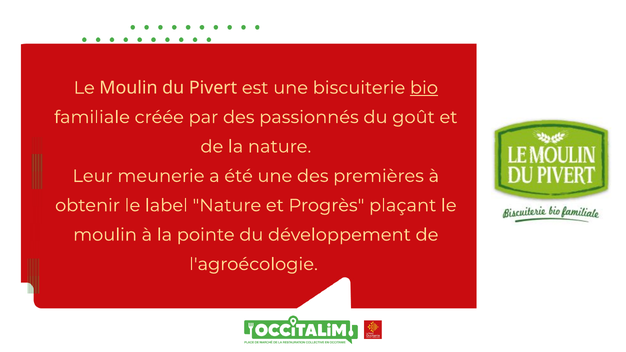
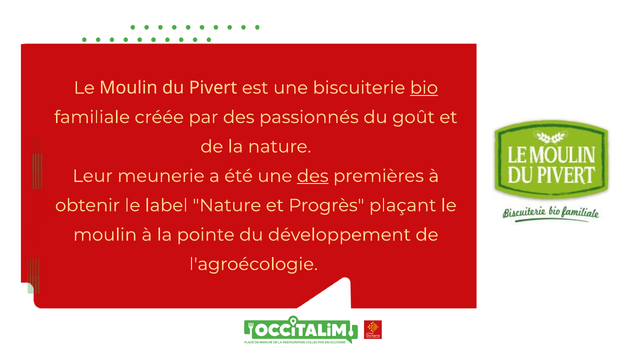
des at (313, 176) underline: none -> present
